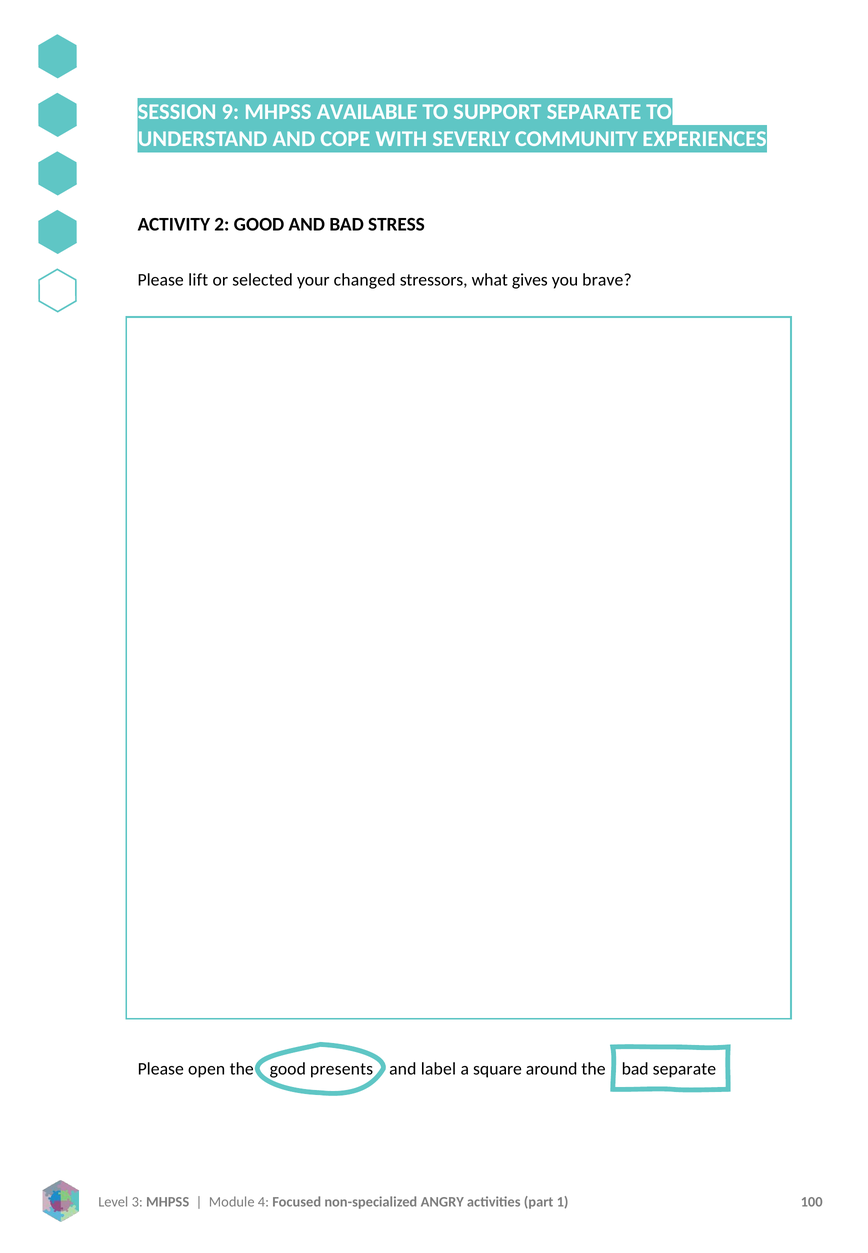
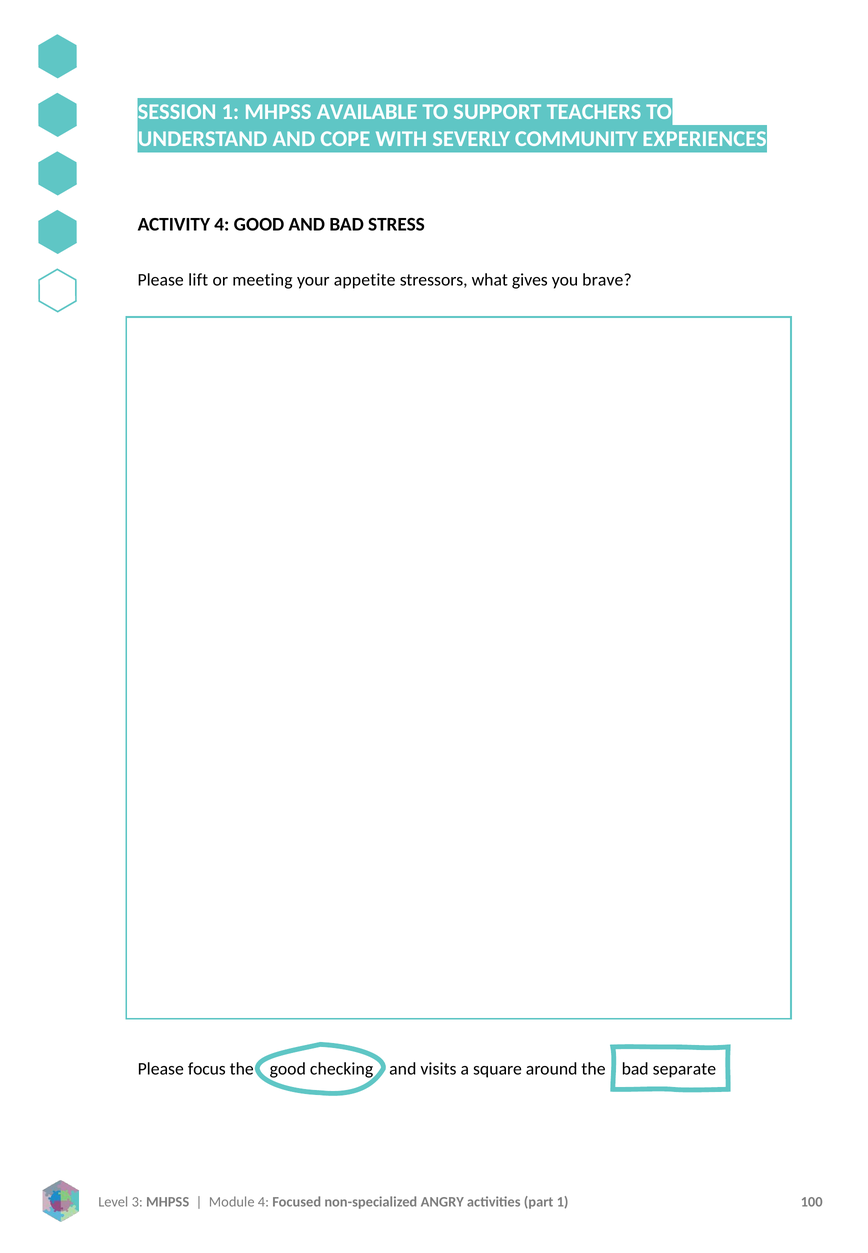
SESSION 9: 9 -> 1
SUPPORT SEPARATE: SEPARATE -> TEACHERS
ACTIVITY 2: 2 -> 4
selected: selected -> meeting
changed: changed -> appetite
open: open -> focus
presents: presents -> checking
label: label -> visits
